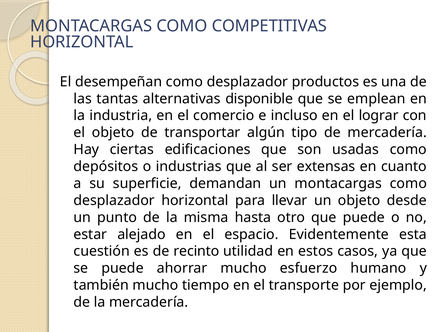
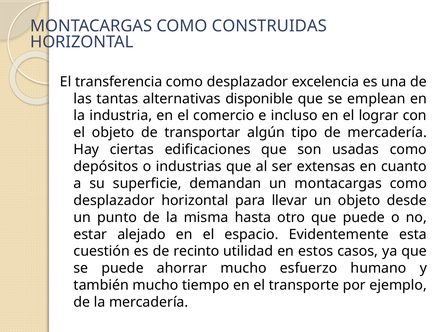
COMPETITIVAS: COMPETITIVAS -> CONSTRUIDAS
desempeñan: desempeñan -> transferencia
productos: productos -> excelencia
